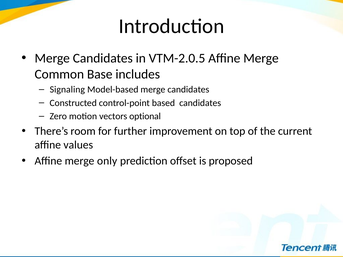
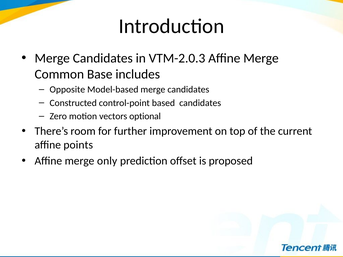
VTM-2.0.5: VTM-2.0.5 -> VTM-2.0.3
Signaling: Signaling -> Opposite
values: values -> points
